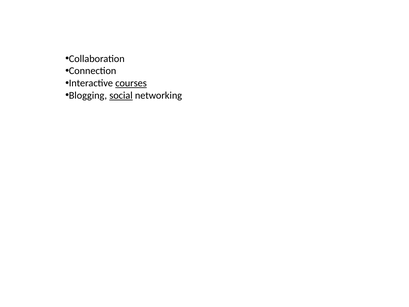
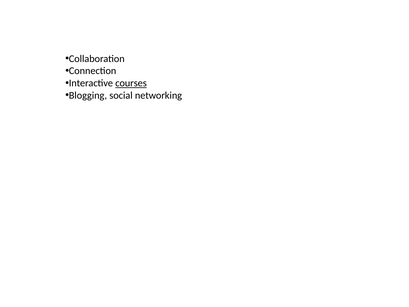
social underline: present -> none
